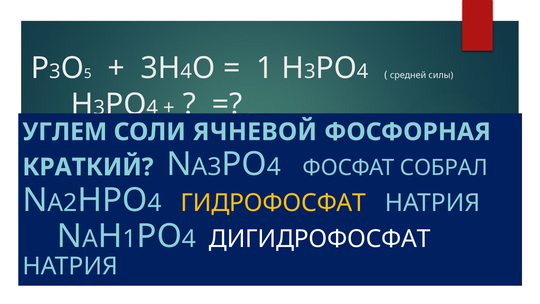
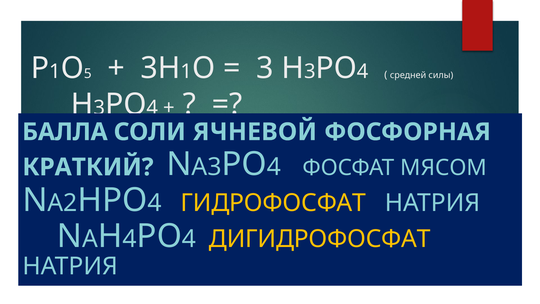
3 at (55, 71): 3 -> 1
4 at (186, 71): 4 -> 1
1 at (265, 68): 1 -> 3
УГЛЕМ: УГЛЕМ -> БАЛЛА
СОБРАЛ: СОБРАЛ -> МЯСОМ
1 at (130, 239): 1 -> 4
ДИГИДРОФОСФАТ colour: white -> yellow
